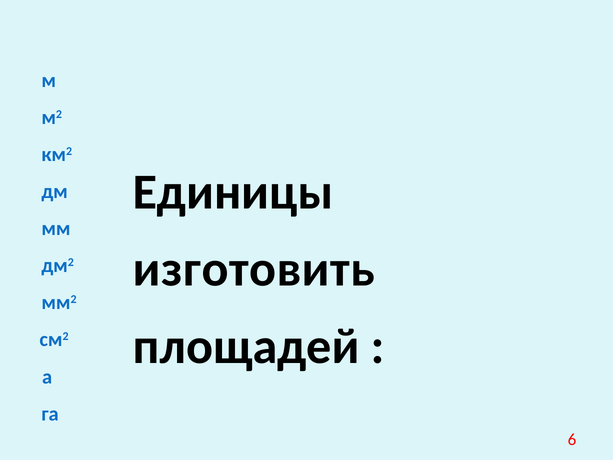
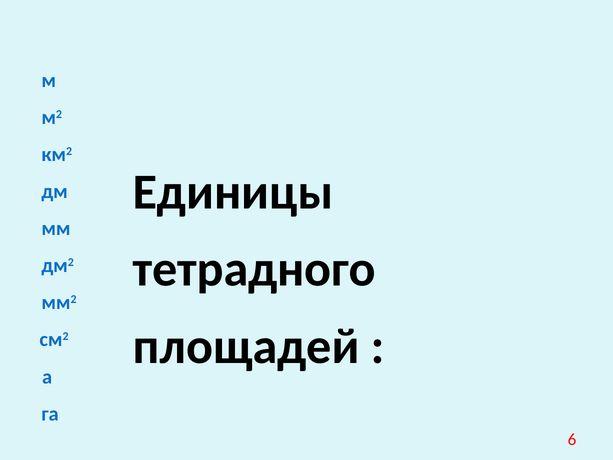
изготовить: изготовить -> тетрадного
